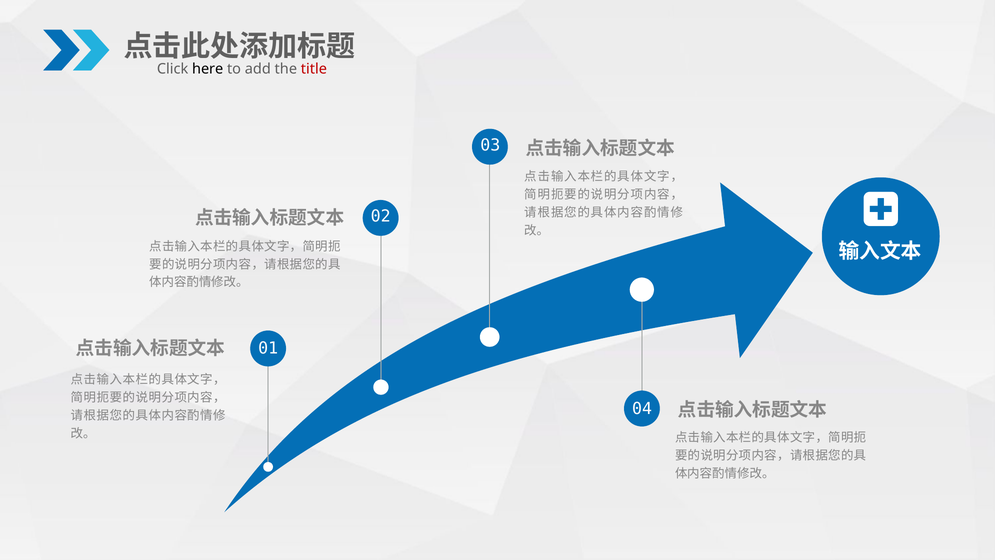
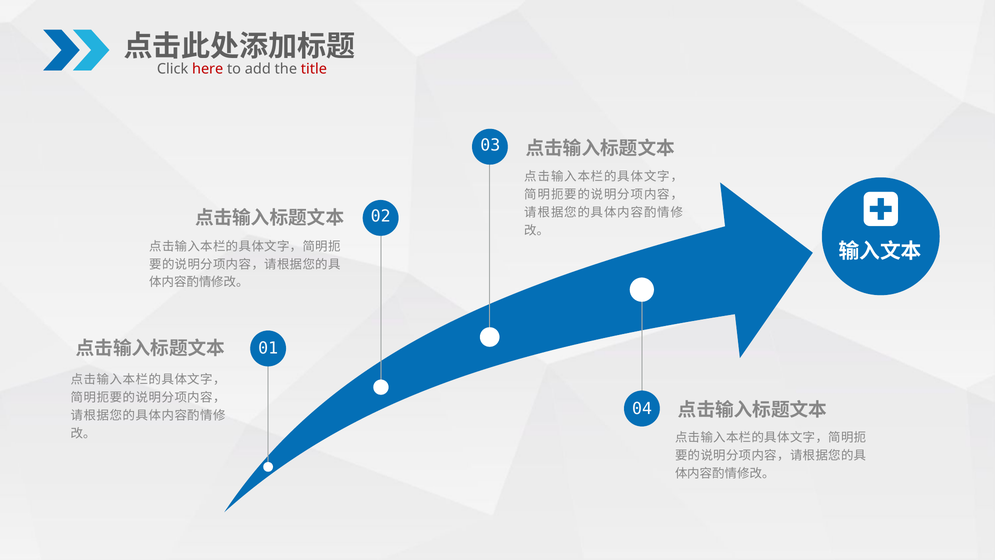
here colour: black -> red
